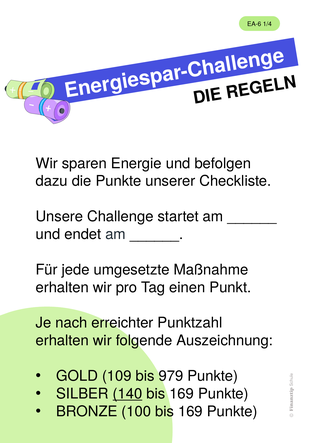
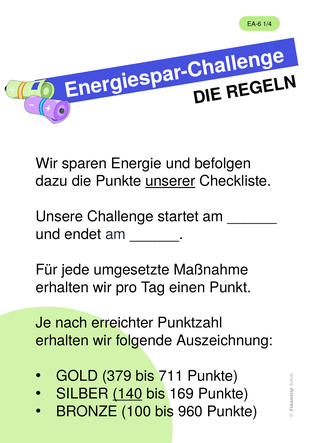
unserer underline: none -> present
109: 109 -> 379
979: 979 -> 711
100 bis 169: 169 -> 960
